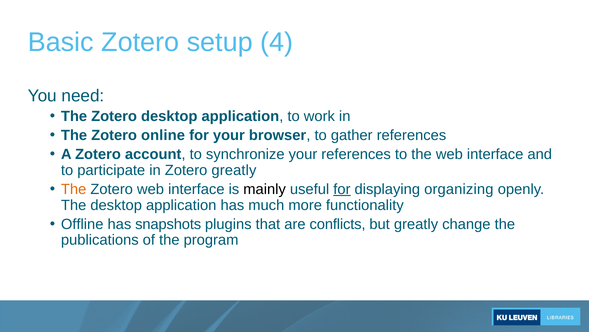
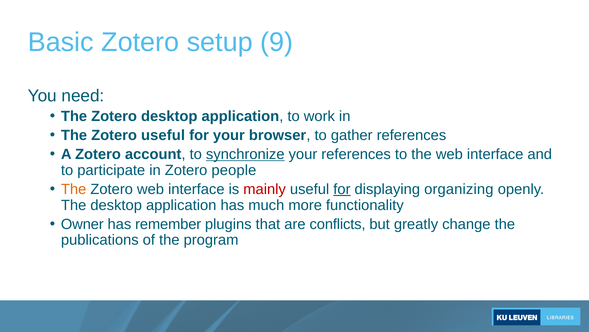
4: 4 -> 9
Zotero online: online -> useful
synchronize underline: none -> present
Zotero greatly: greatly -> people
mainly colour: black -> red
Offline: Offline -> Owner
snapshots: snapshots -> remember
